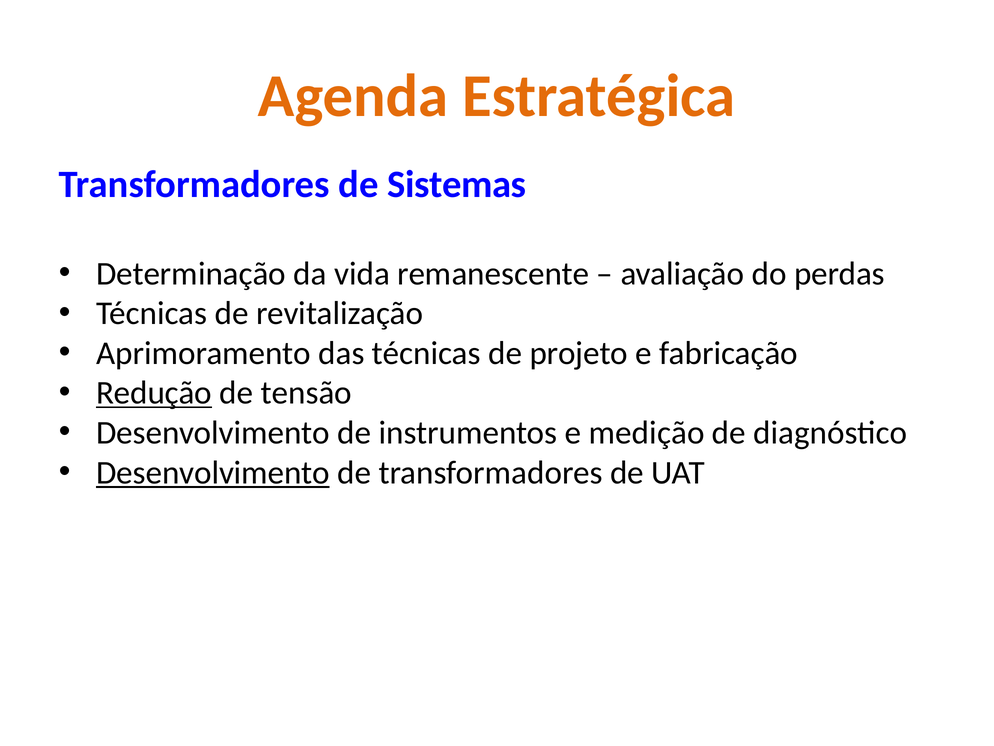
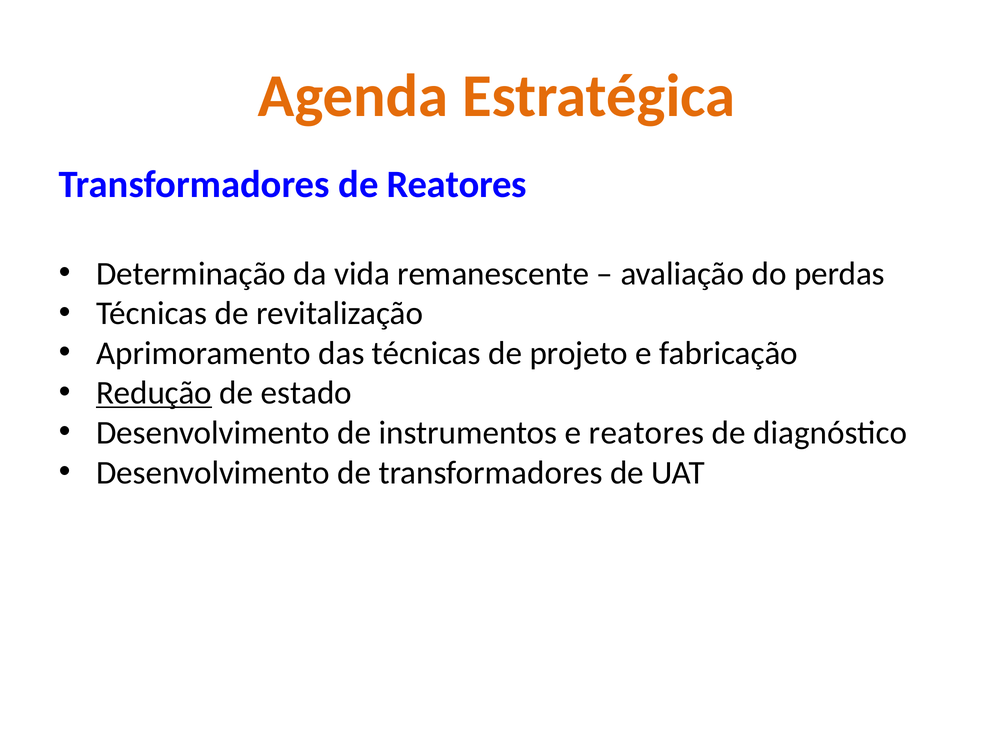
de Sistemas: Sistemas -> Reatores
tensão: tensão -> estado
e medição: medição -> reatores
Desenvolvimento at (213, 472) underline: present -> none
